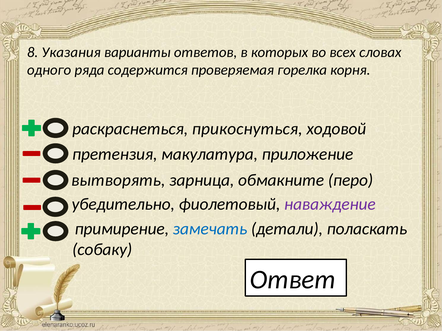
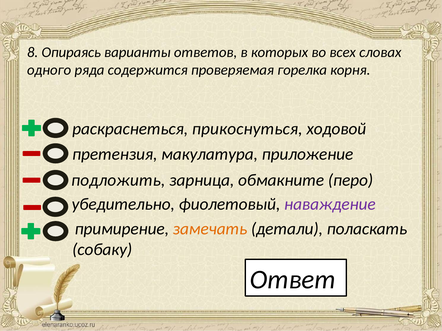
Указания: Указания -> Опираясь
вытворять: вытворять -> подложить
замечать colour: blue -> orange
